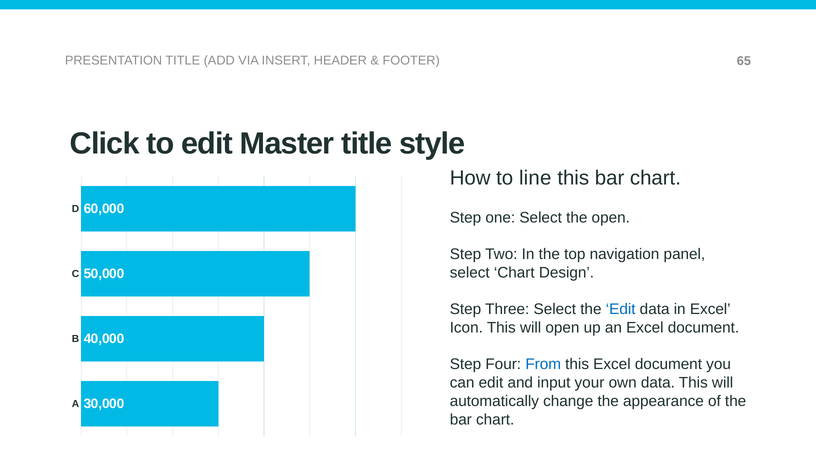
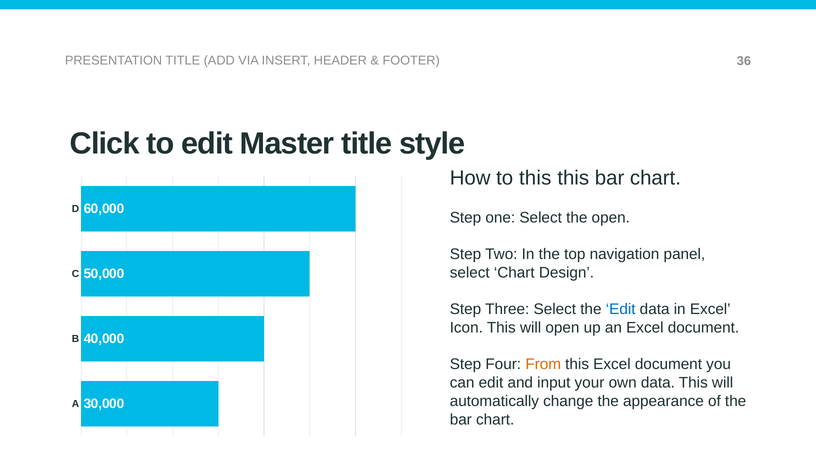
65: 65 -> 36
to line: line -> this
From colour: blue -> orange
